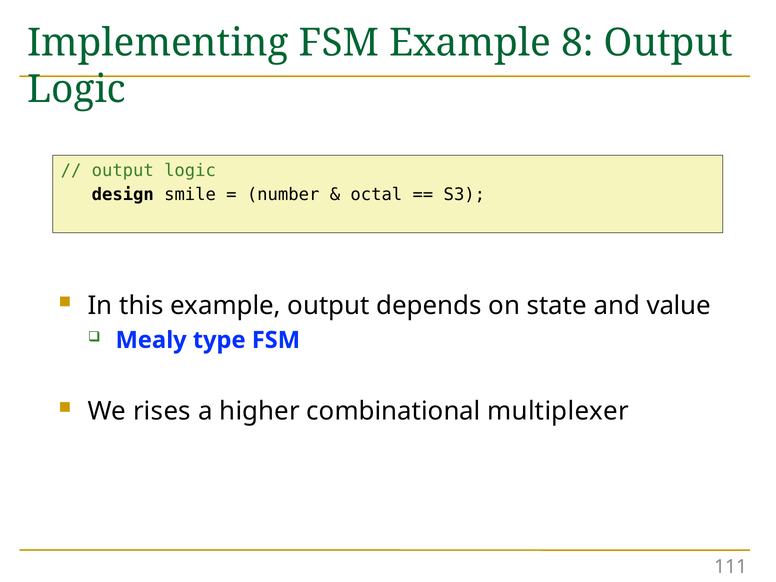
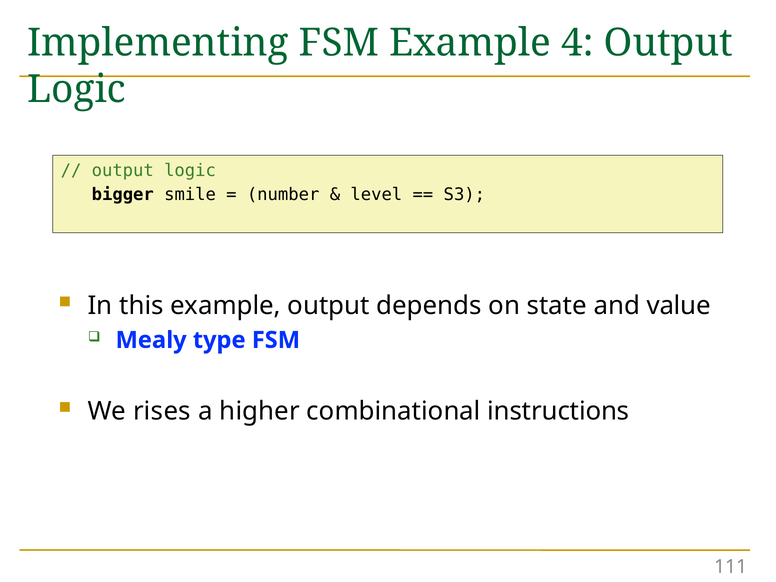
8: 8 -> 4
design: design -> bigger
octal: octal -> level
multiplexer: multiplexer -> instructions
